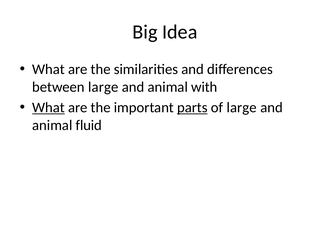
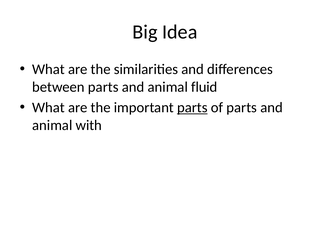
between large: large -> parts
with: with -> fluid
What at (48, 107) underline: present -> none
of large: large -> parts
fluid: fluid -> with
